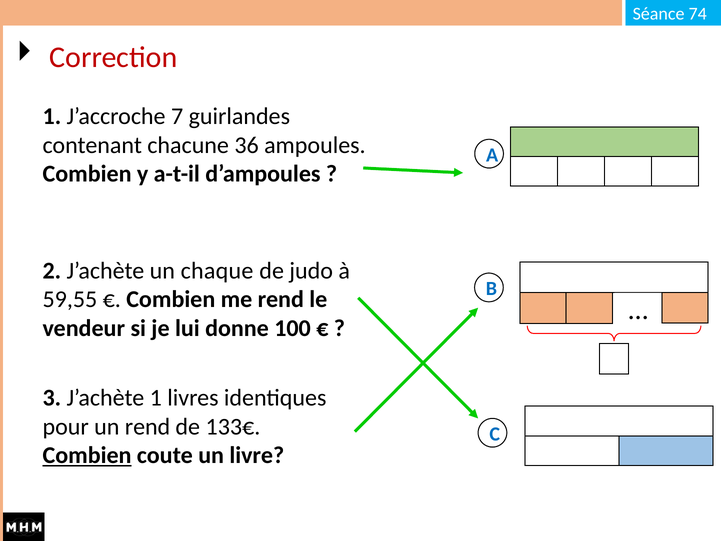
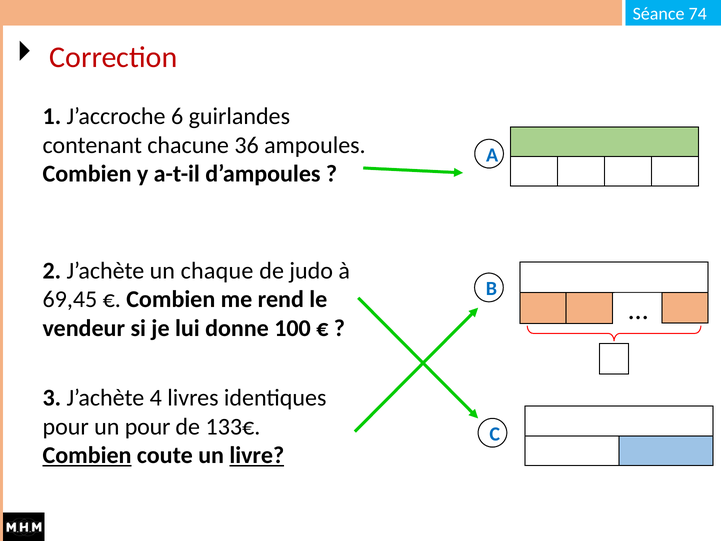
7: 7 -> 6
59,55: 59,55 -> 69,45
J’achète 1: 1 -> 4
un rend: rend -> pour
livre underline: none -> present
